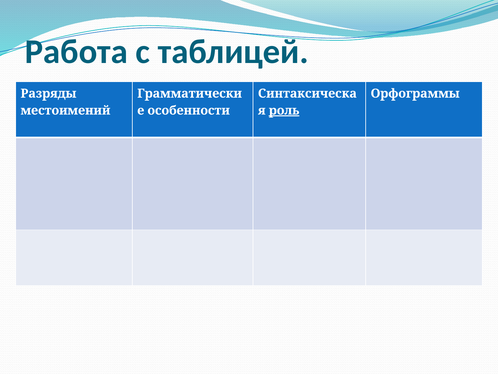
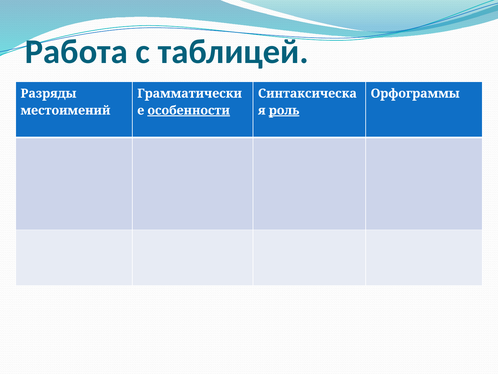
особенности underline: none -> present
